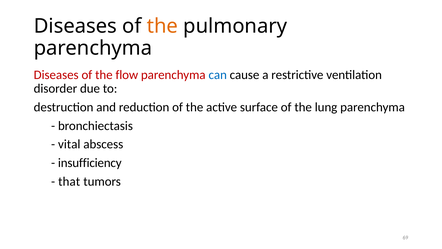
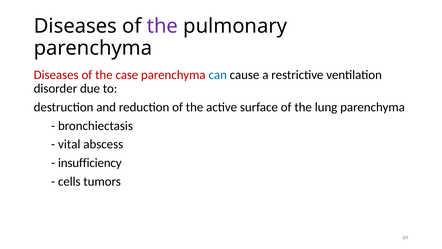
the at (162, 26) colour: orange -> purple
flow: flow -> case
that: that -> cells
